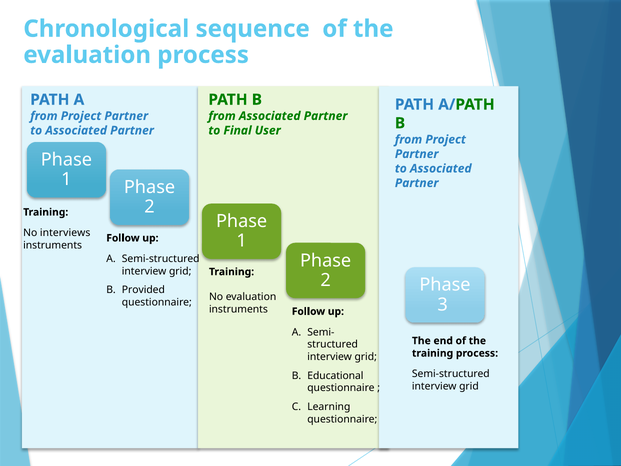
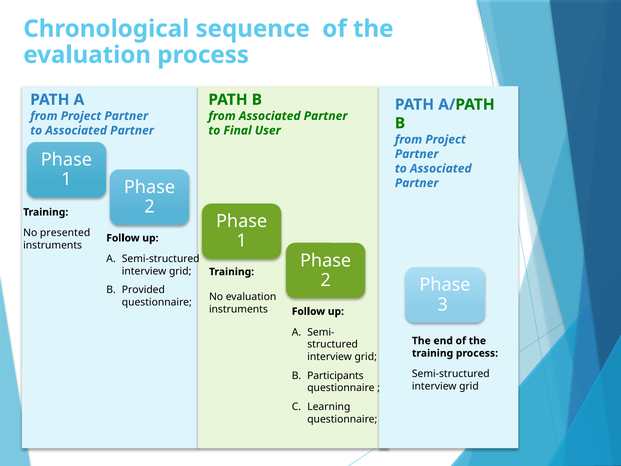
interviews: interviews -> presented
Educational: Educational -> Participants
